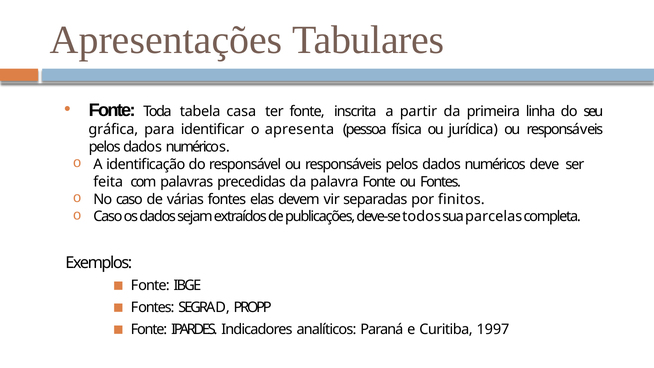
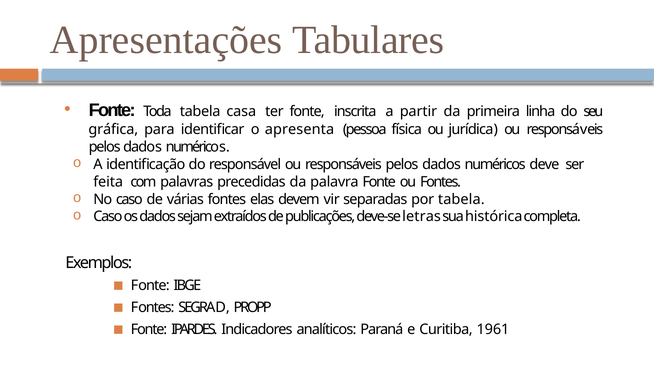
por finitos: finitos -> tabela
todos: todos -> letras
parcelas: parcelas -> histórica
1997: 1997 -> 1961
